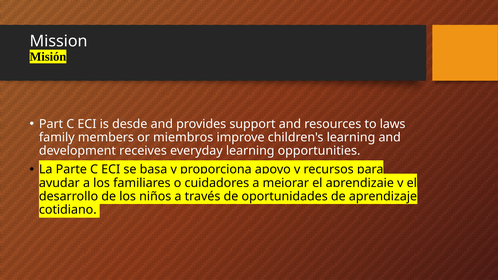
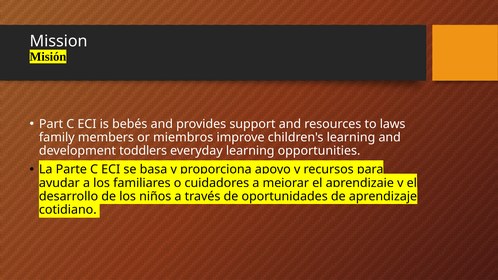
desde: desde -> bebés
receives: receives -> toddlers
